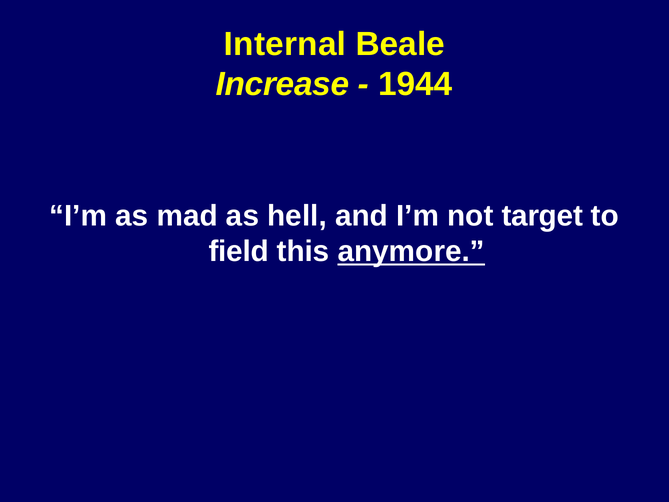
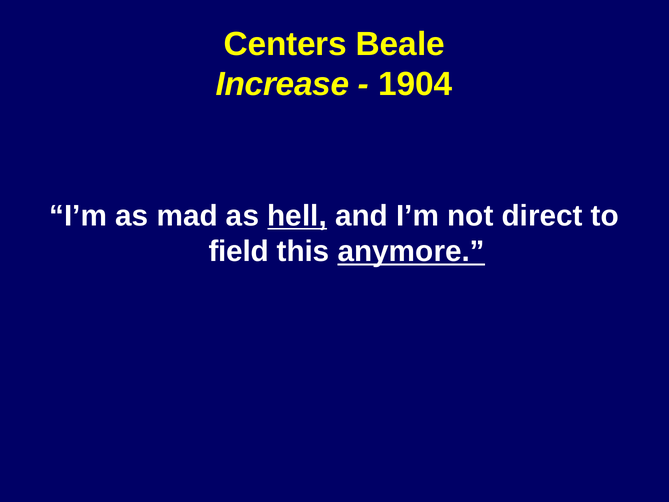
Internal: Internal -> Centers
1944: 1944 -> 1904
hell underline: none -> present
target: target -> direct
